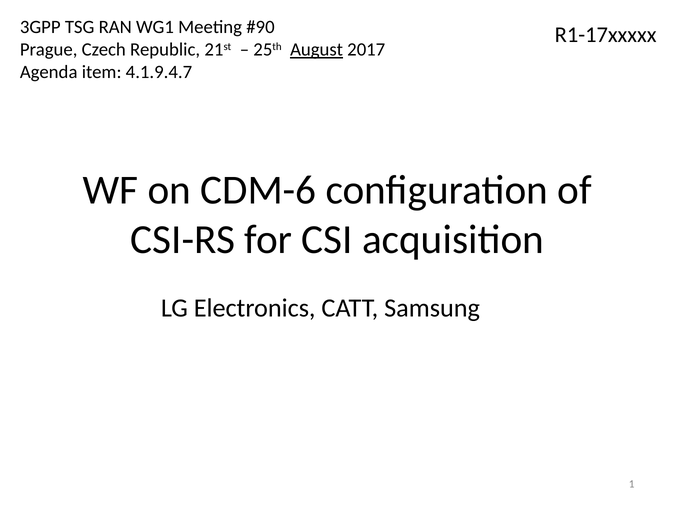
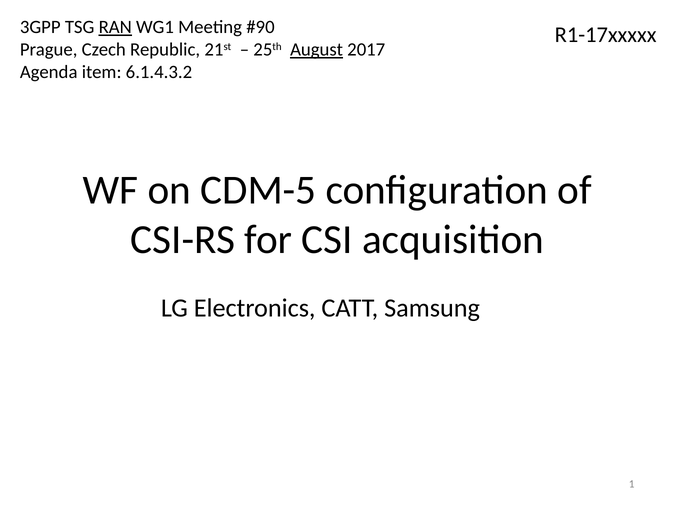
RAN underline: none -> present
4.1.9.4.7: 4.1.9.4.7 -> 6.1.4.3.2
CDM-6: CDM-6 -> CDM-5
